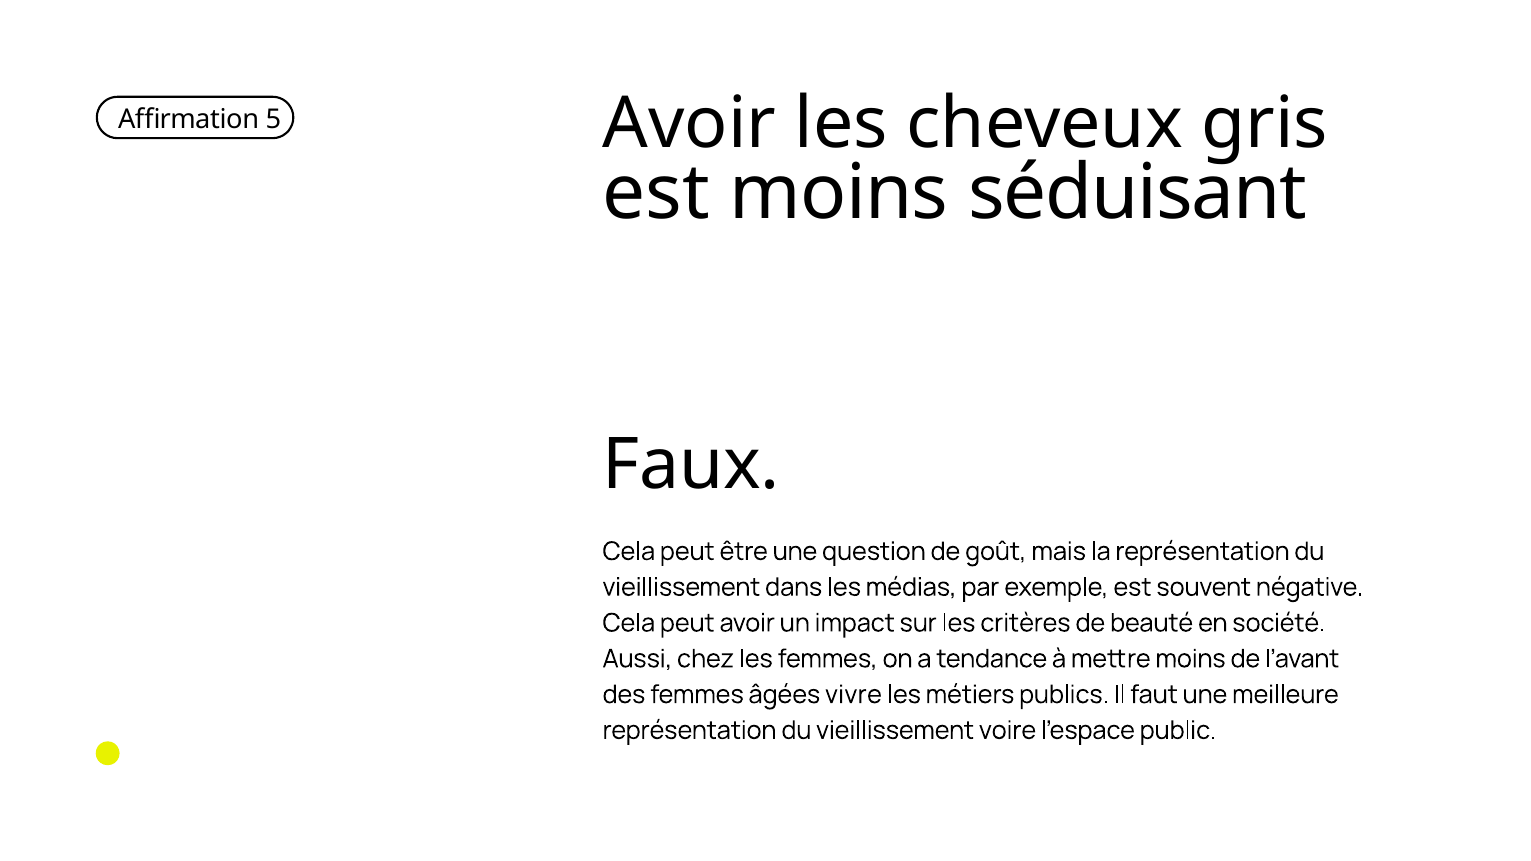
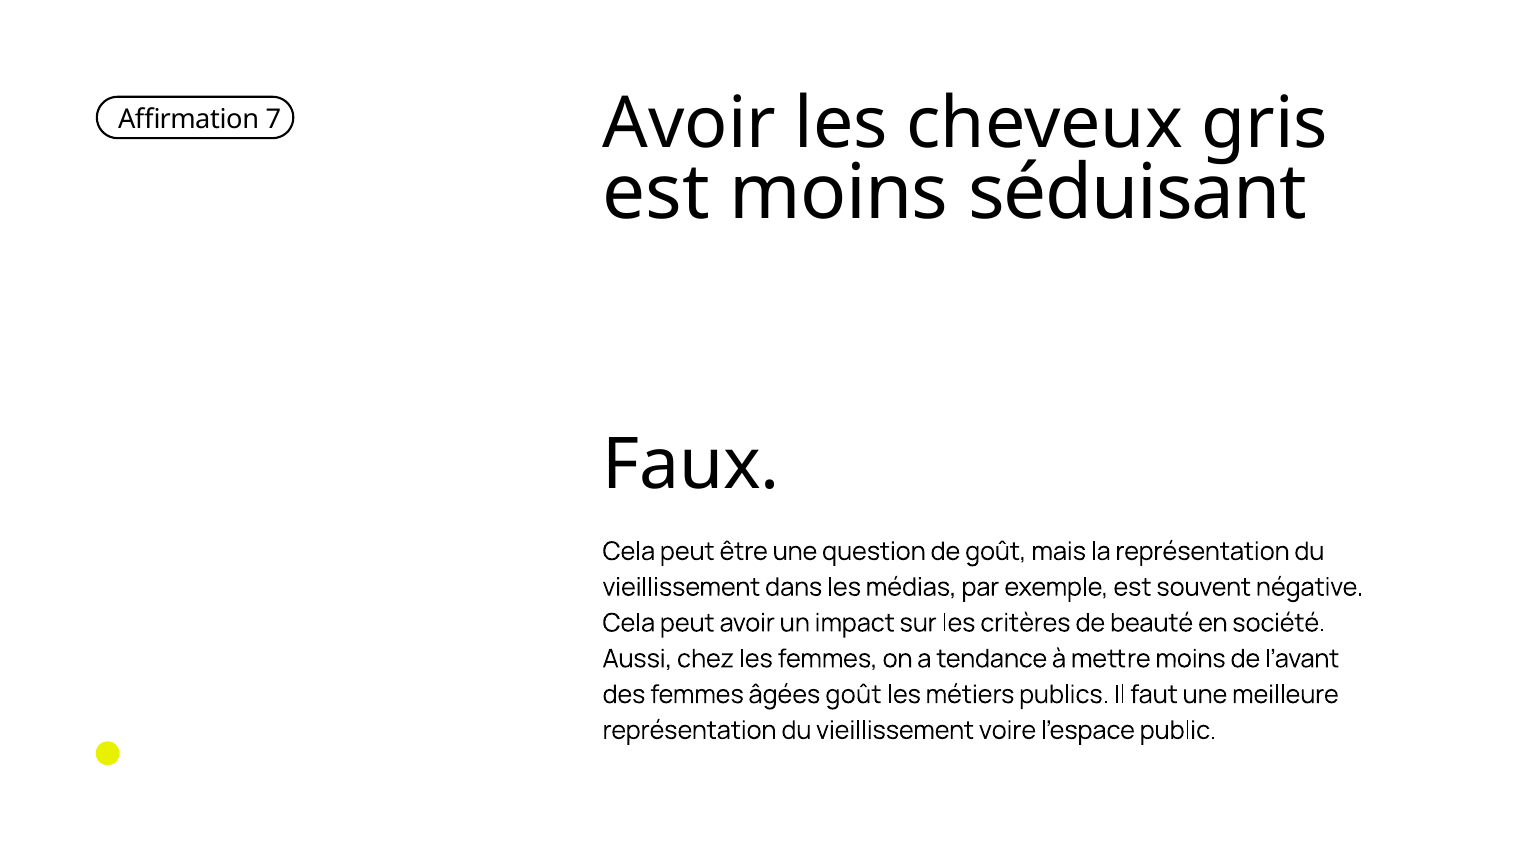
5: 5 -> 7
âgées vivre: vivre -> goût
